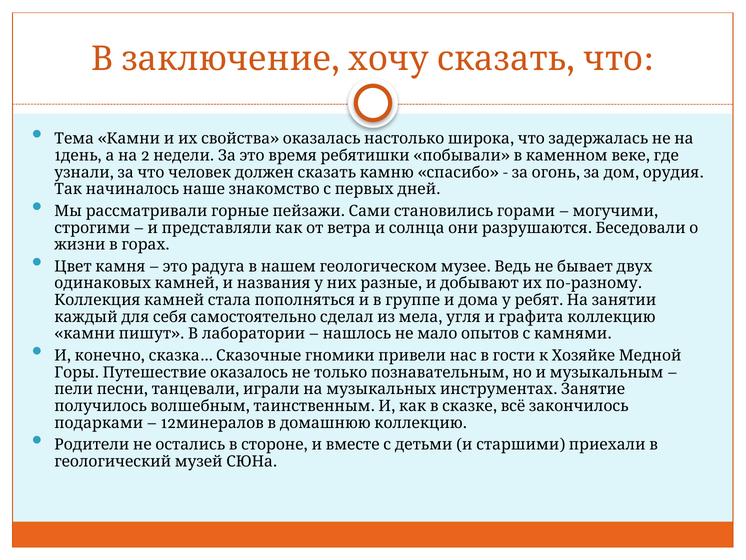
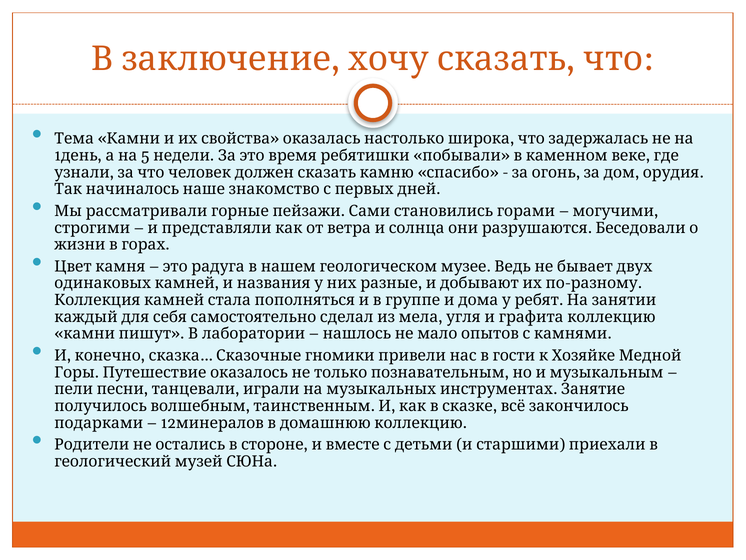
2: 2 -> 5
